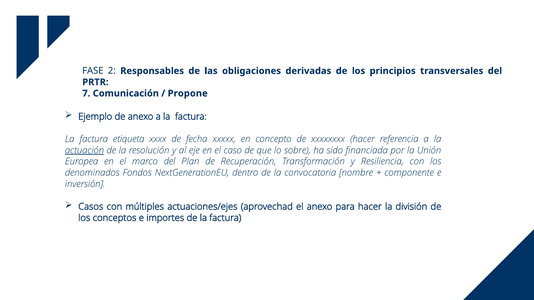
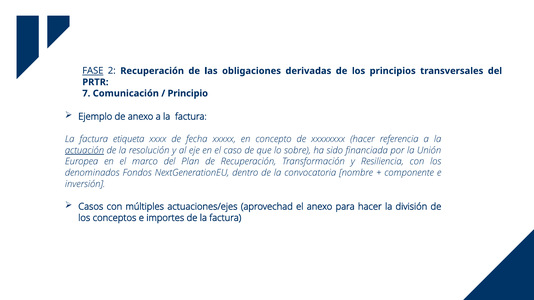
FASE underline: none -> present
2 Responsables: Responsables -> Recuperación
Propone: Propone -> Principio
